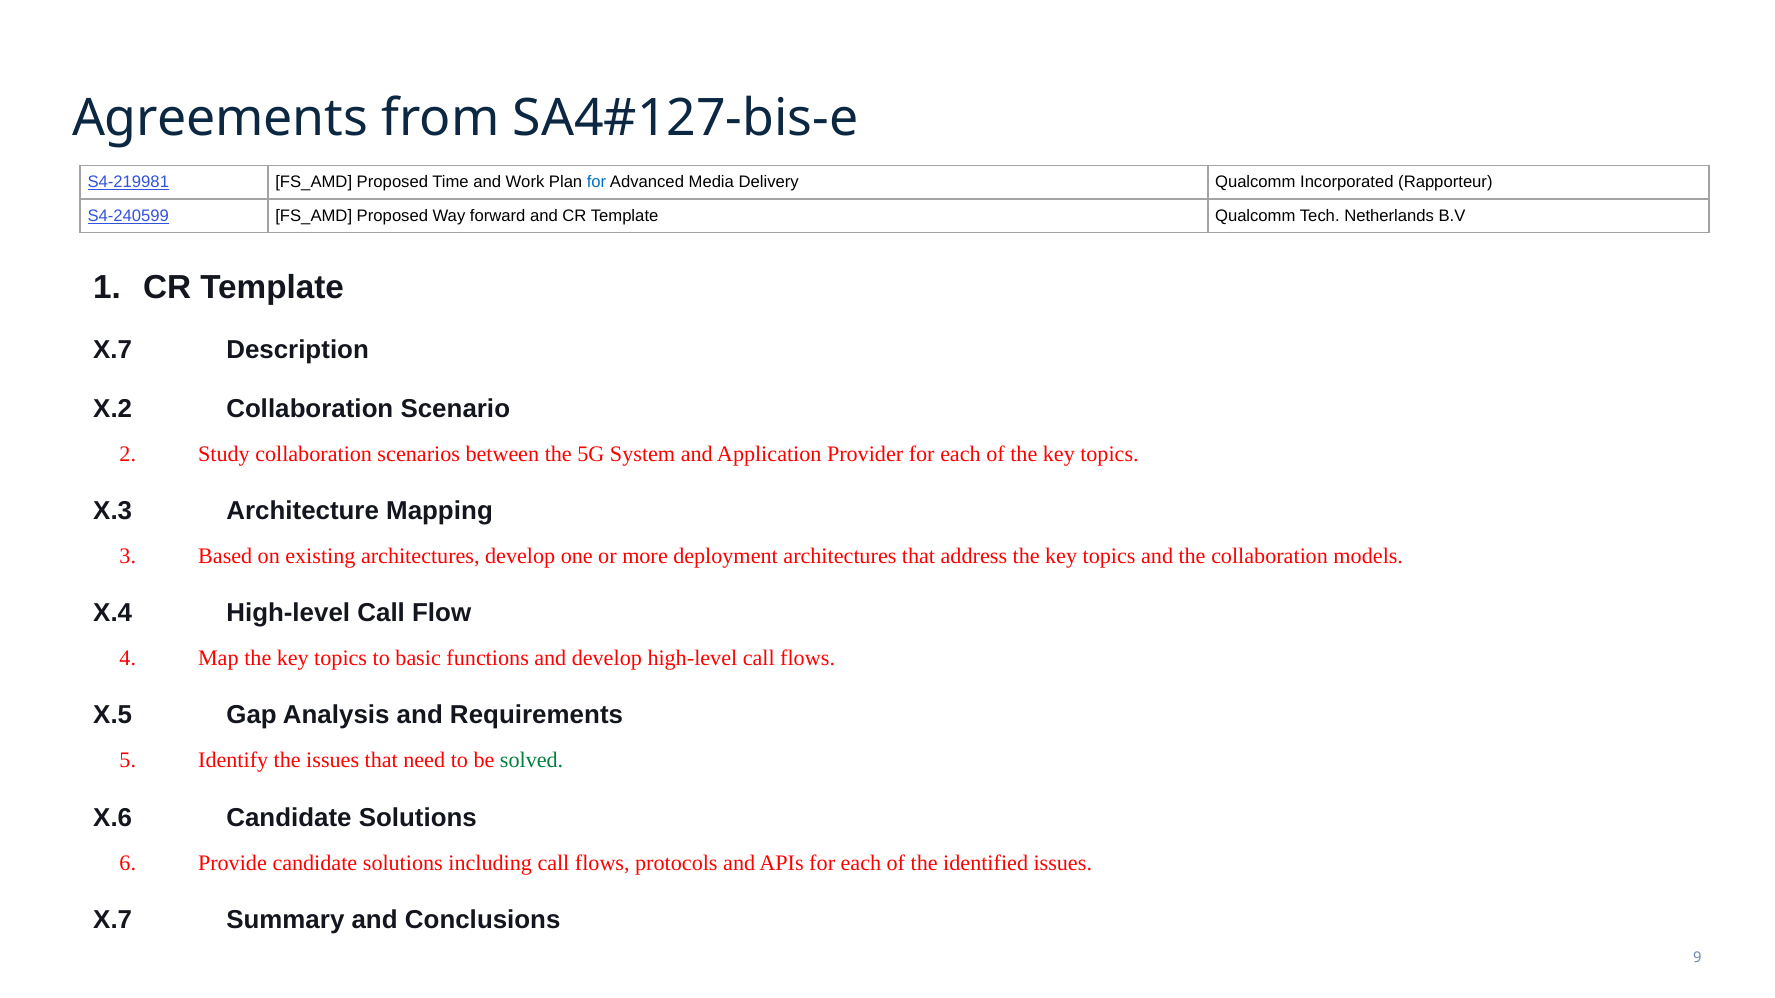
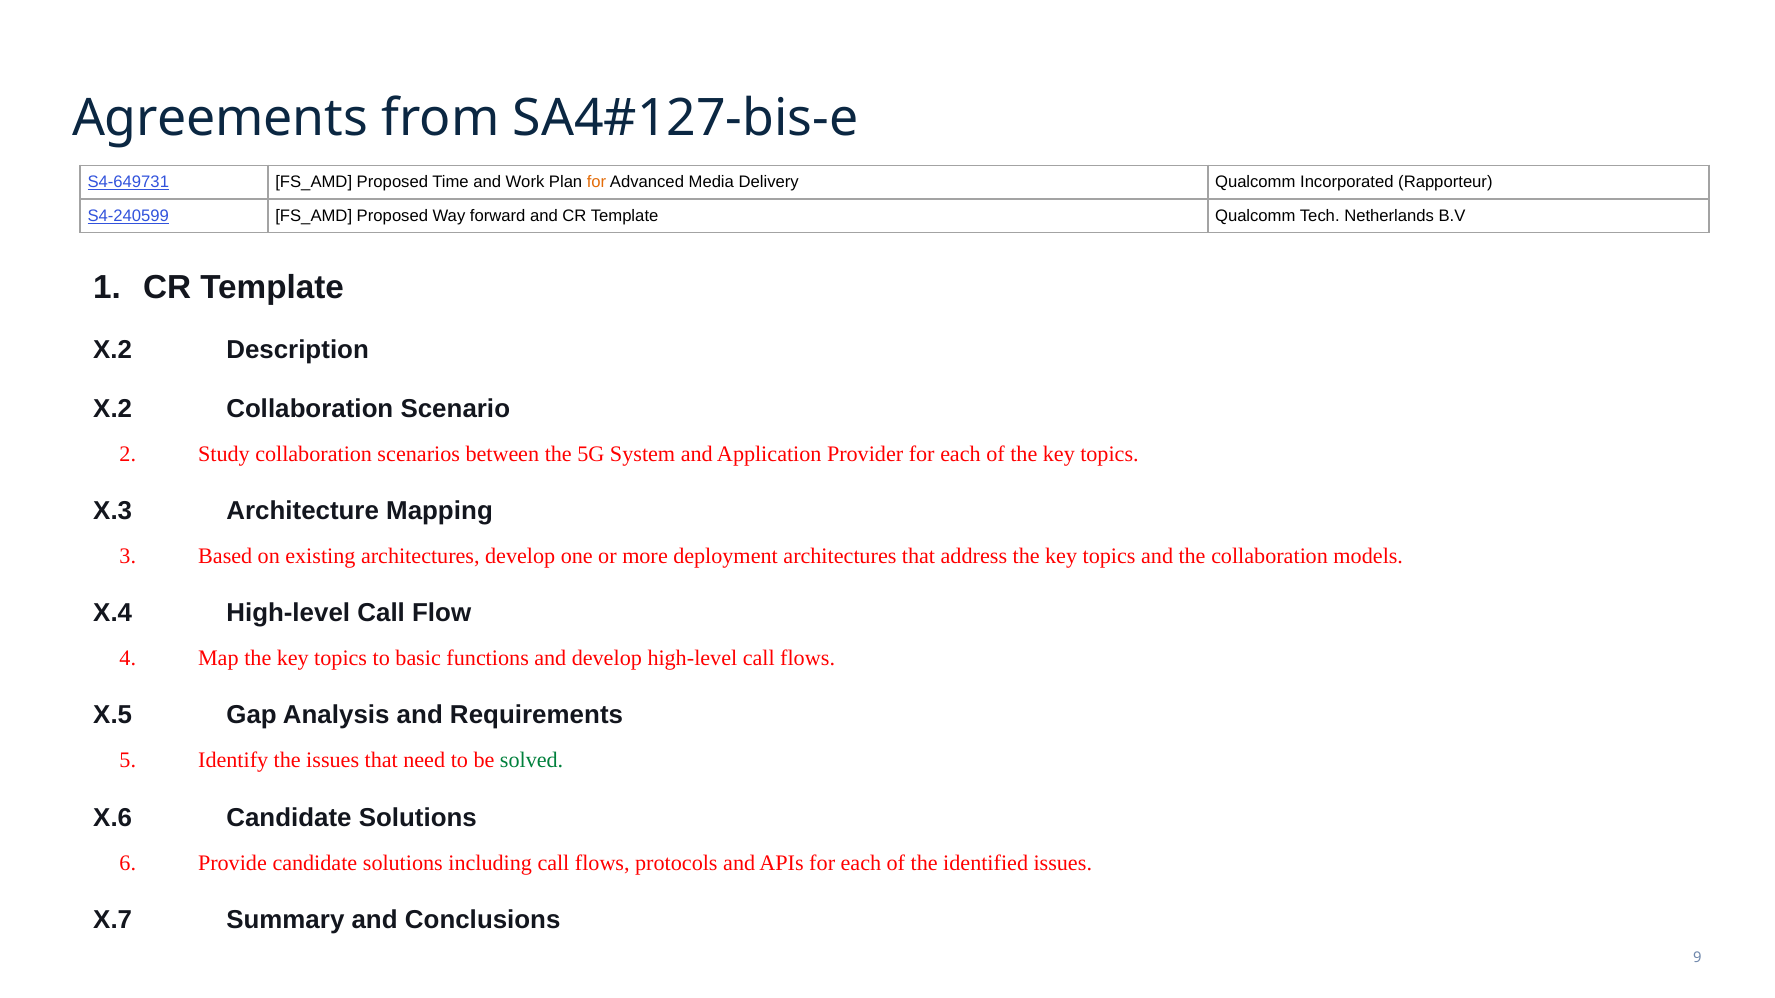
S4-219981: S4-219981 -> S4-649731
for at (597, 182) colour: blue -> orange
X.7 at (113, 350): X.7 -> X.2
